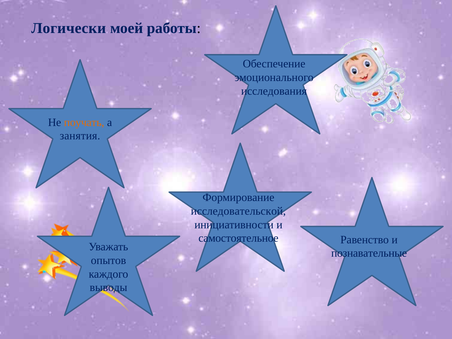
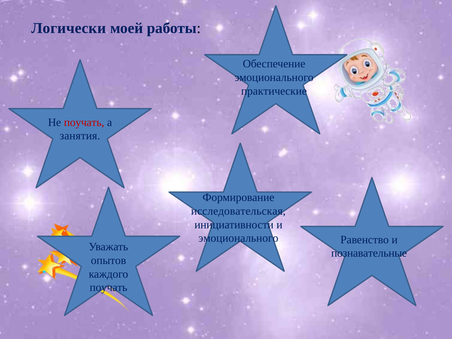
исследования: исследования -> практические
поучать at (84, 122) colour: orange -> red
исследовательской: исследовательской -> исследовательская
самостоятельное at (238, 238): самостоятельное -> эмоционального
выводы at (108, 288): выводы -> поучать
